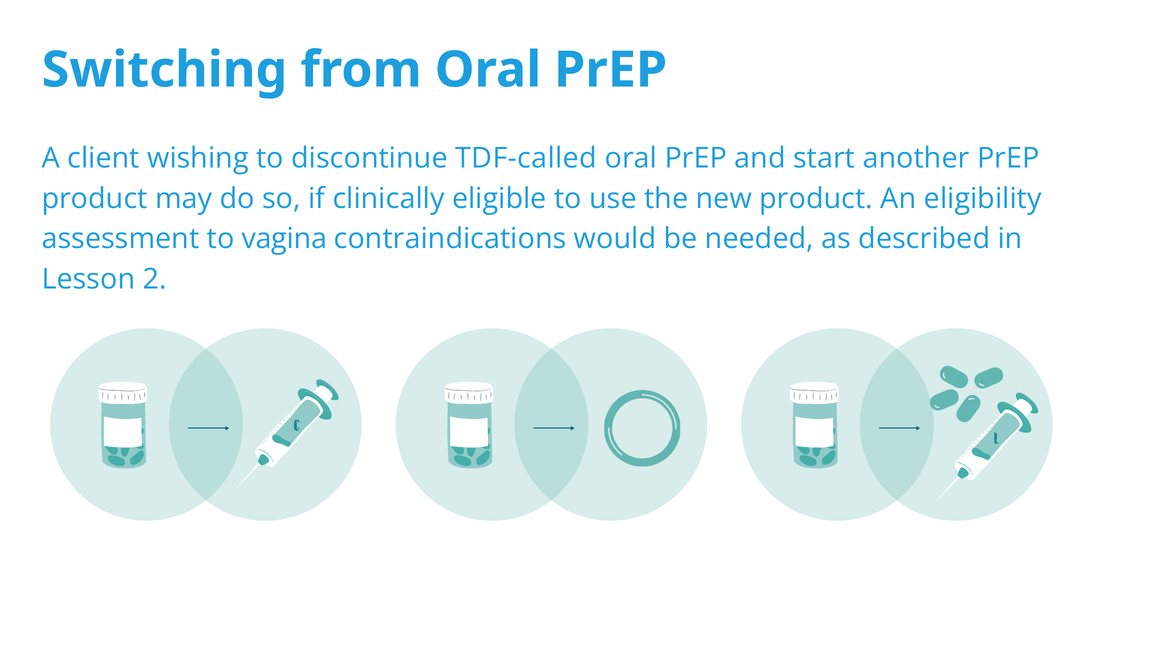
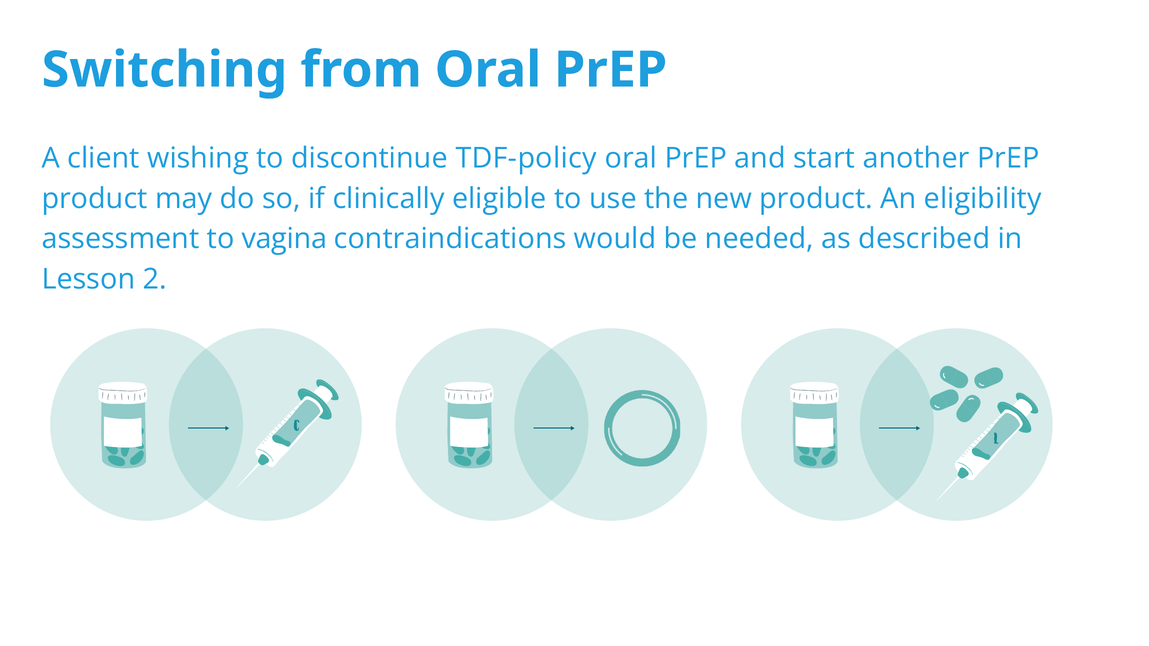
TDF-called: TDF-called -> TDF-policy
